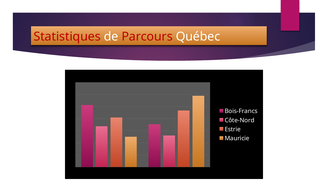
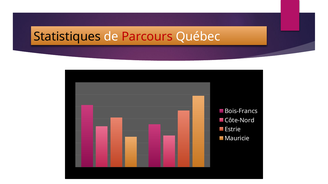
Statistiques colour: red -> black
